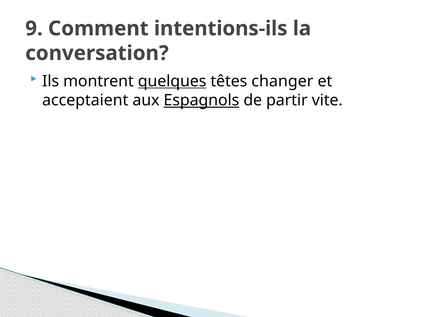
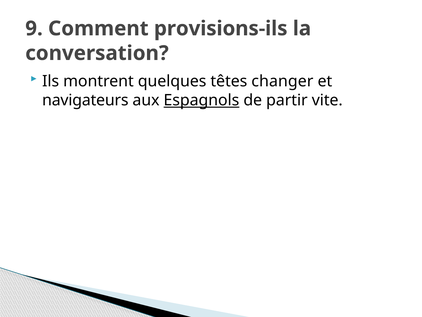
intentions-ils: intentions-ils -> provisions-ils
quelques underline: present -> none
acceptaient: acceptaient -> navigateurs
